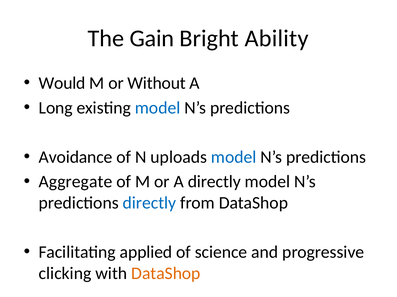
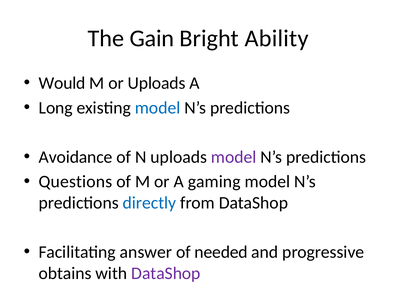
or Without: Without -> Uploads
model at (234, 157) colour: blue -> purple
Aggregate: Aggregate -> Questions
A directly: directly -> gaming
applied: applied -> answer
science: science -> needed
clicking: clicking -> obtains
DataShop at (166, 274) colour: orange -> purple
